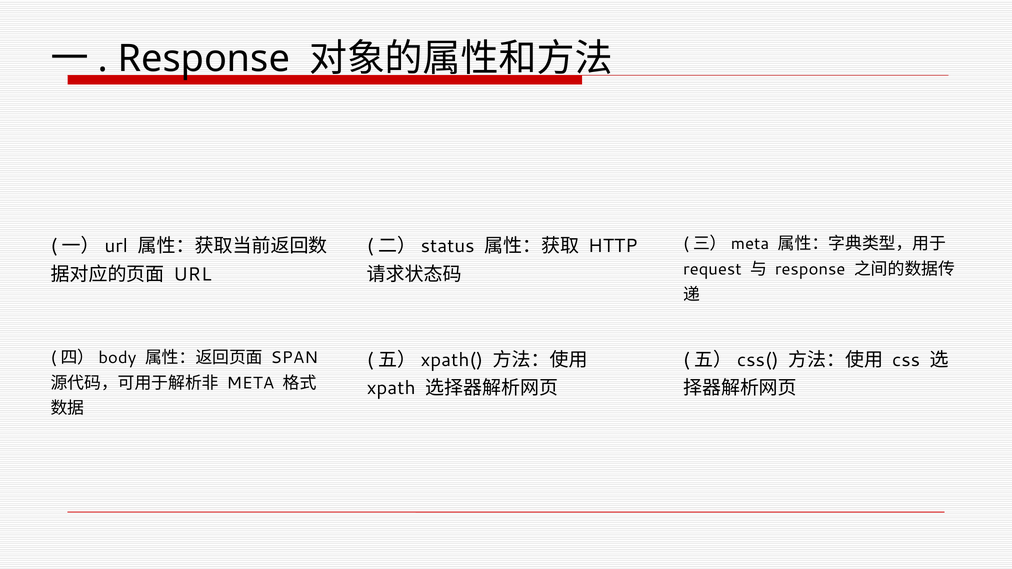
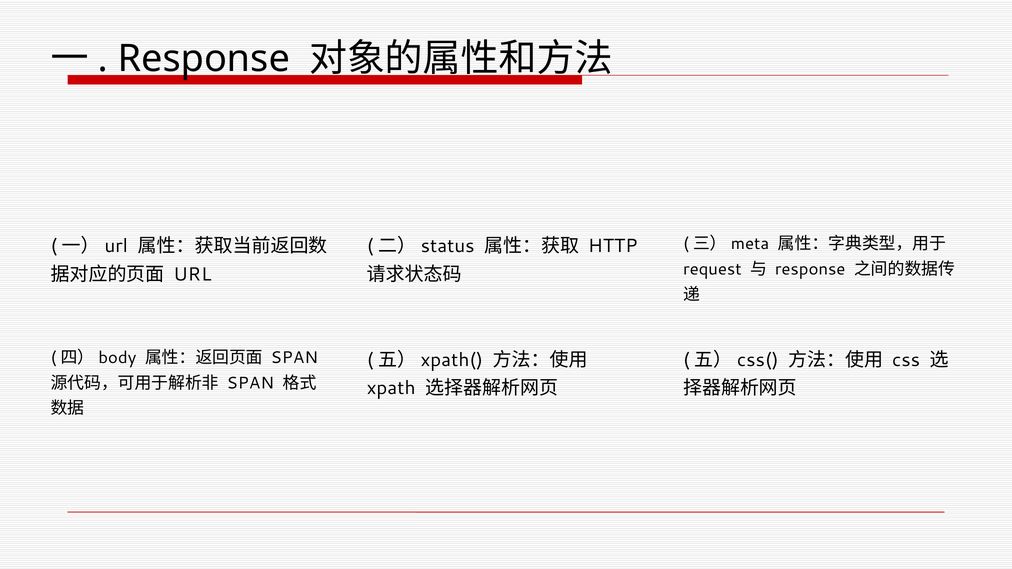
META at (250, 383): META -> SPAN
